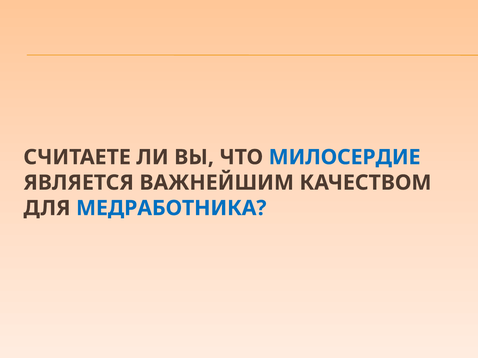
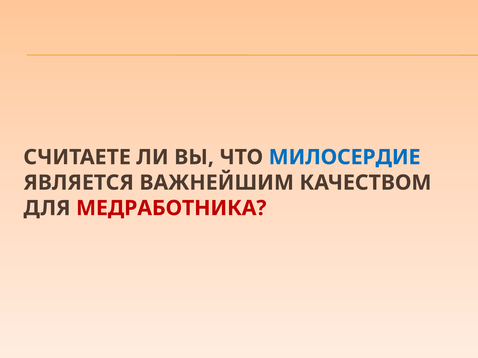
МЕДРАБОТНИКА colour: blue -> red
